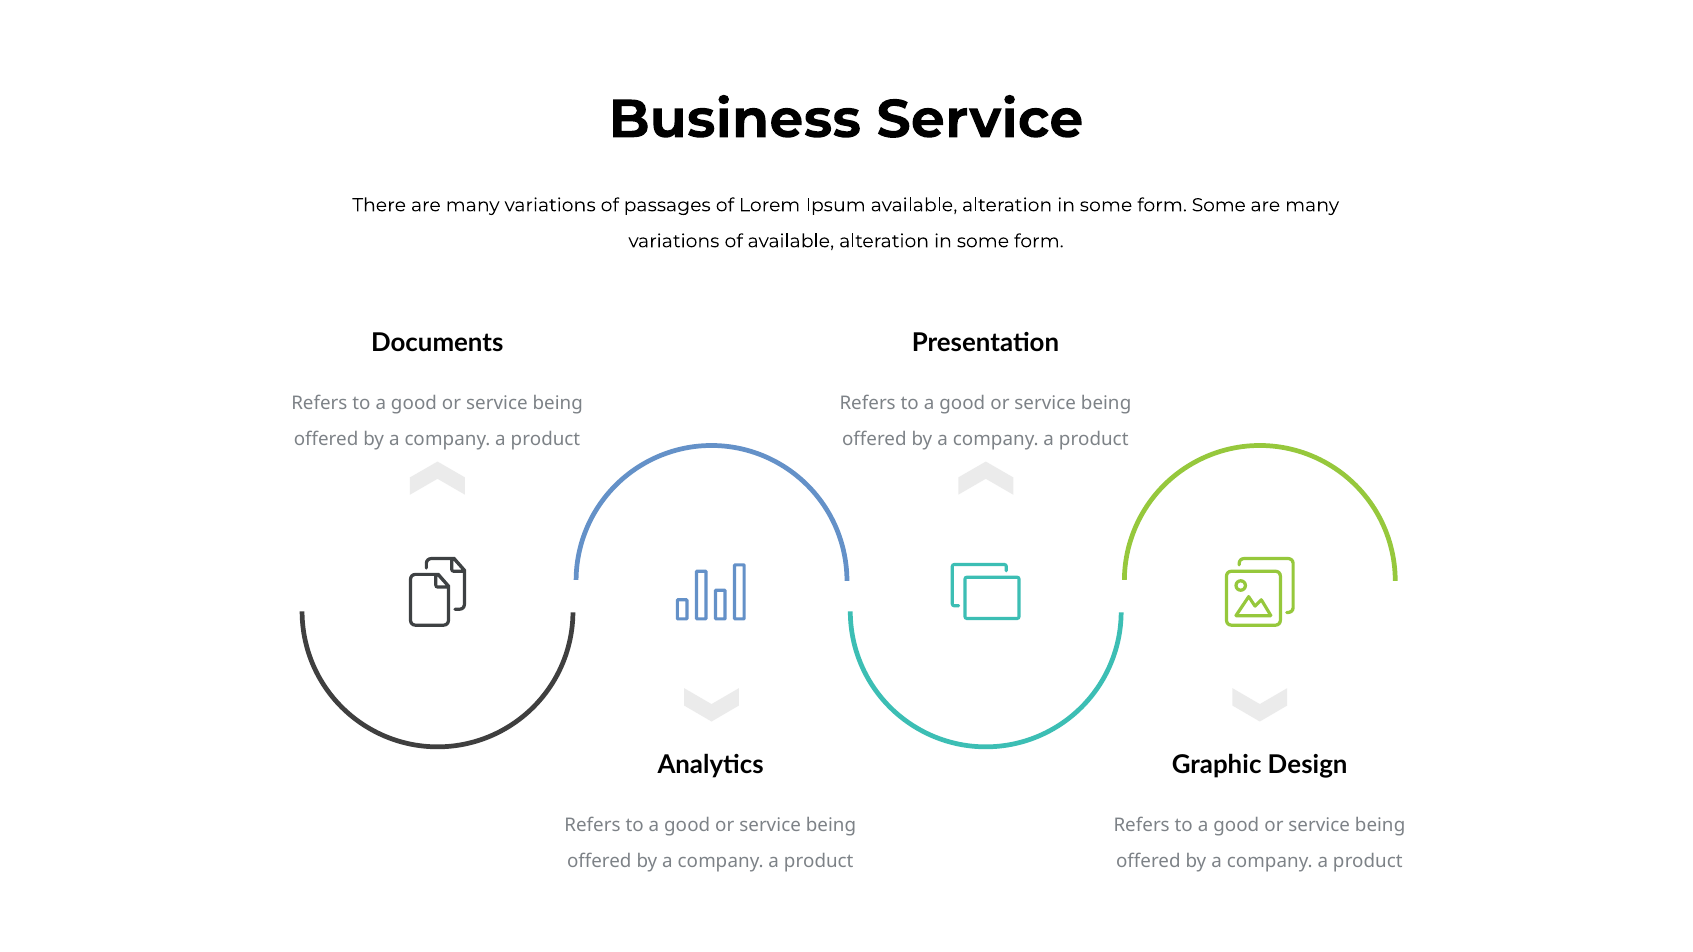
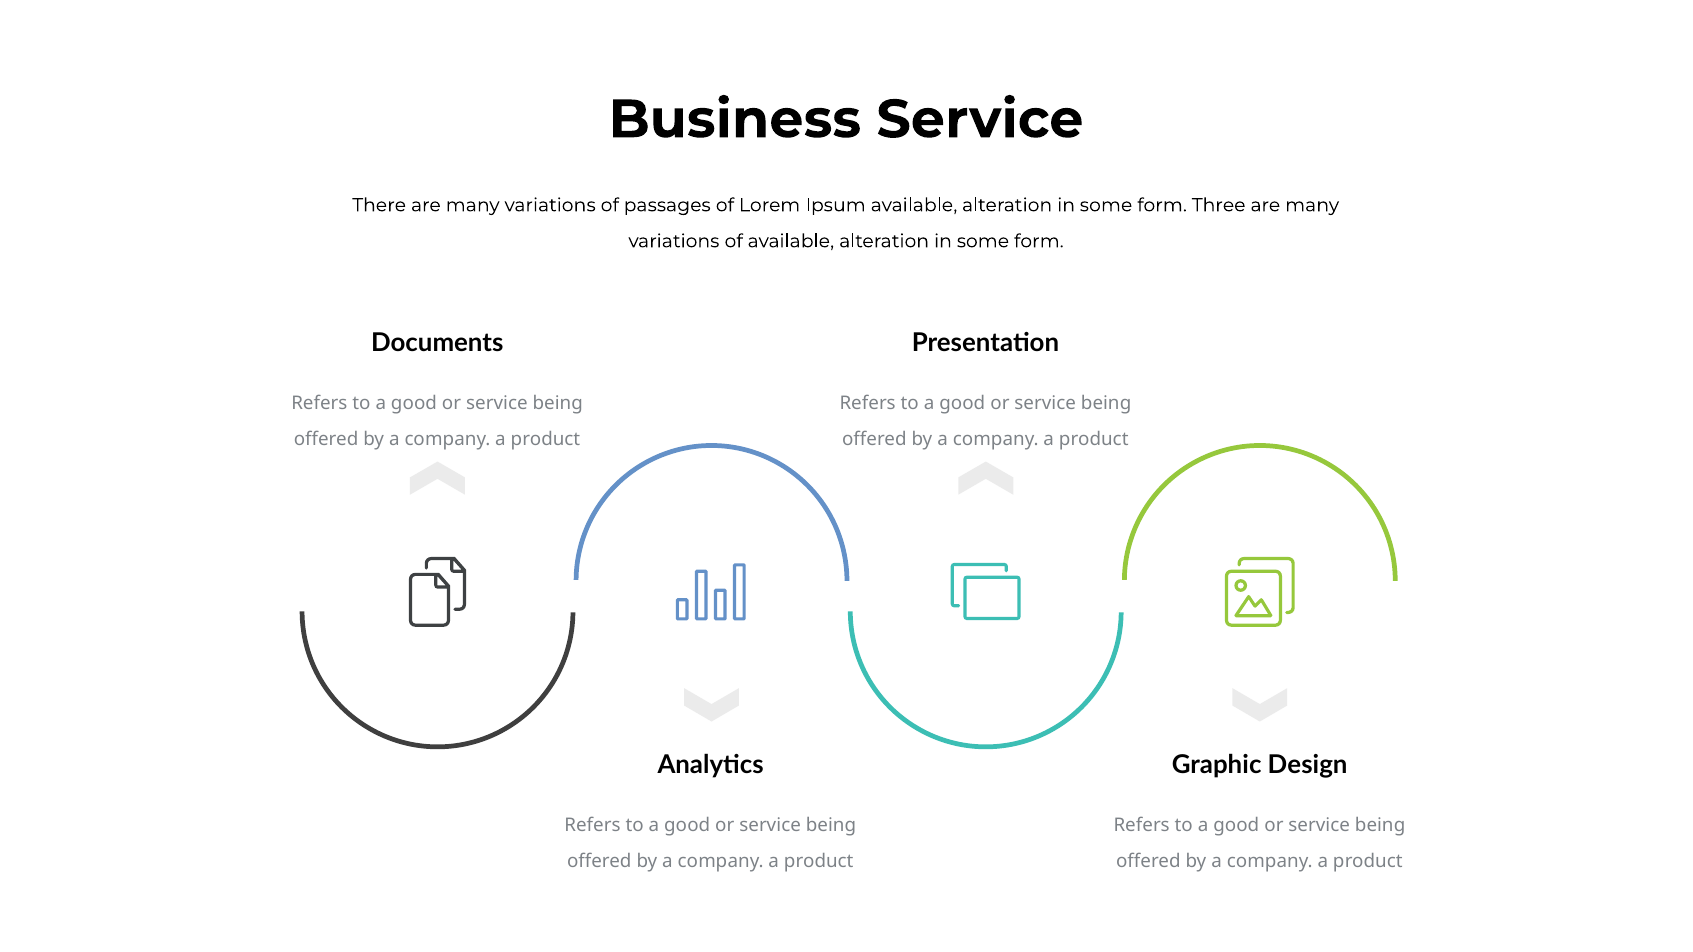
form Some: Some -> Three
